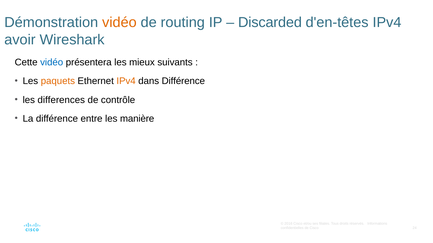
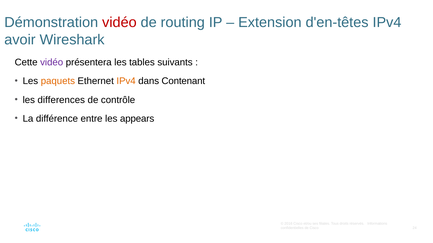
vidéo at (119, 23) colour: orange -> red
Discarded: Discarded -> Extension
vidéo at (52, 63) colour: blue -> purple
mieux: mieux -> tables
dans Différence: Différence -> Contenant
manière: manière -> appears
